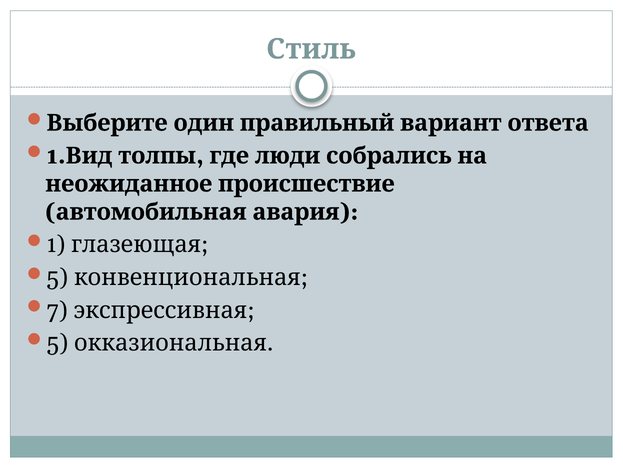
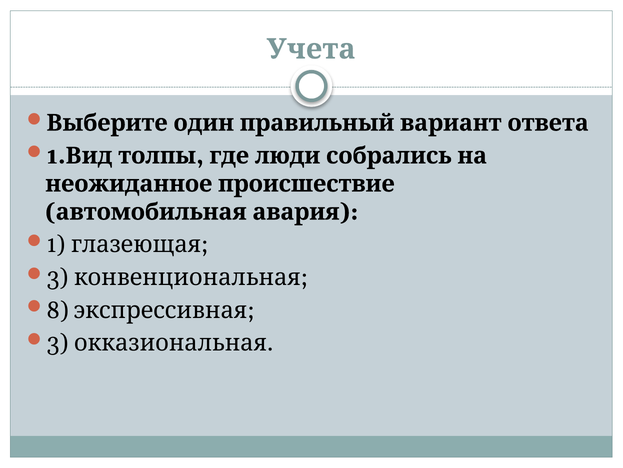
Стиль: Стиль -> Учета
5 at (57, 277): 5 -> 3
7: 7 -> 8
5 at (57, 343): 5 -> 3
